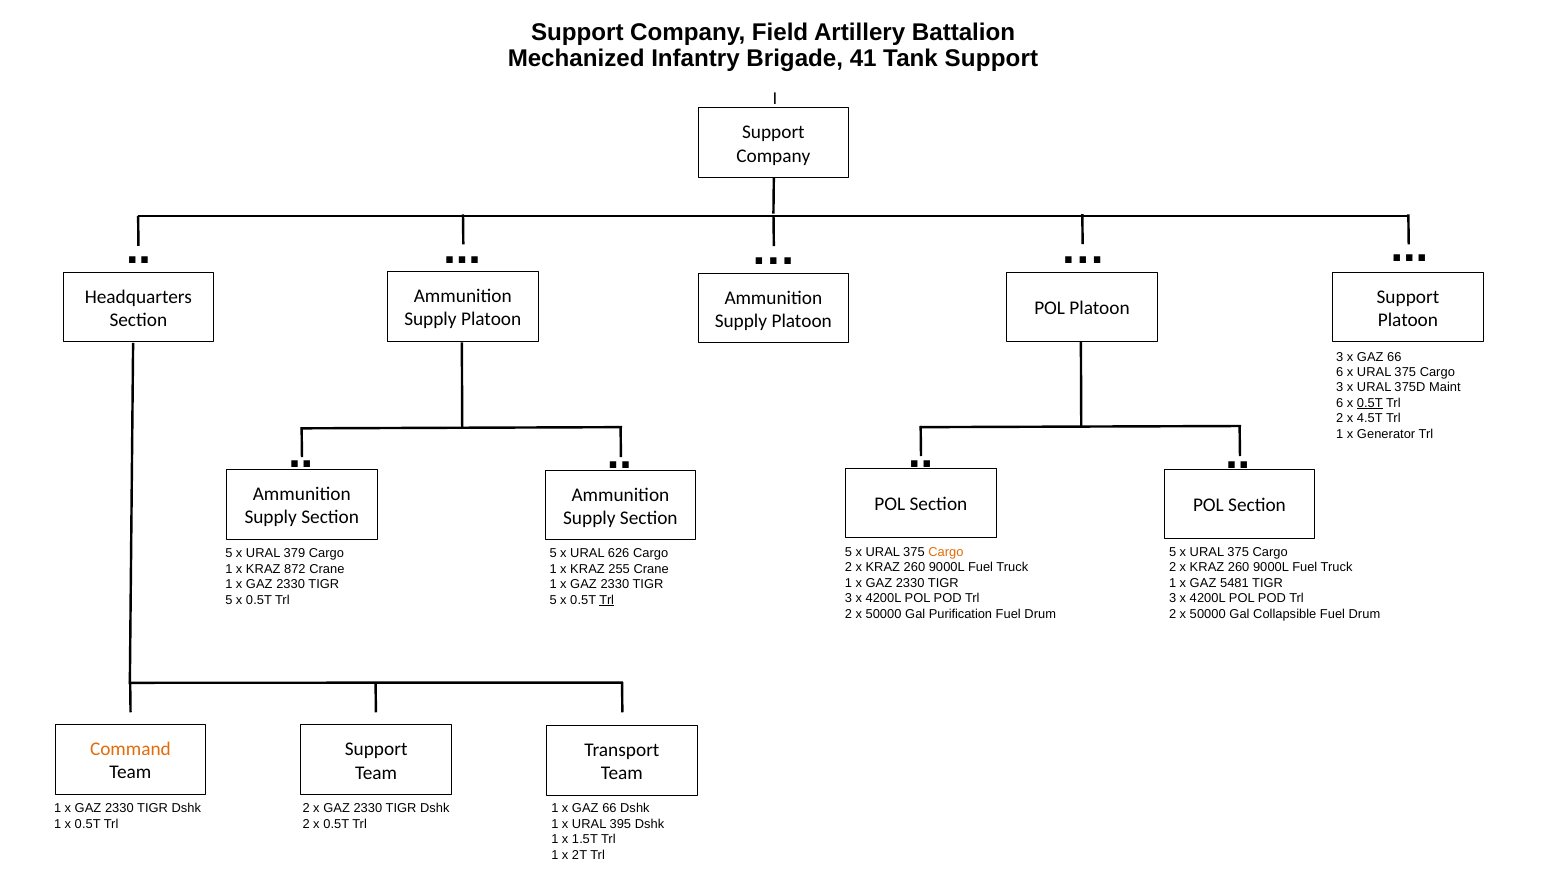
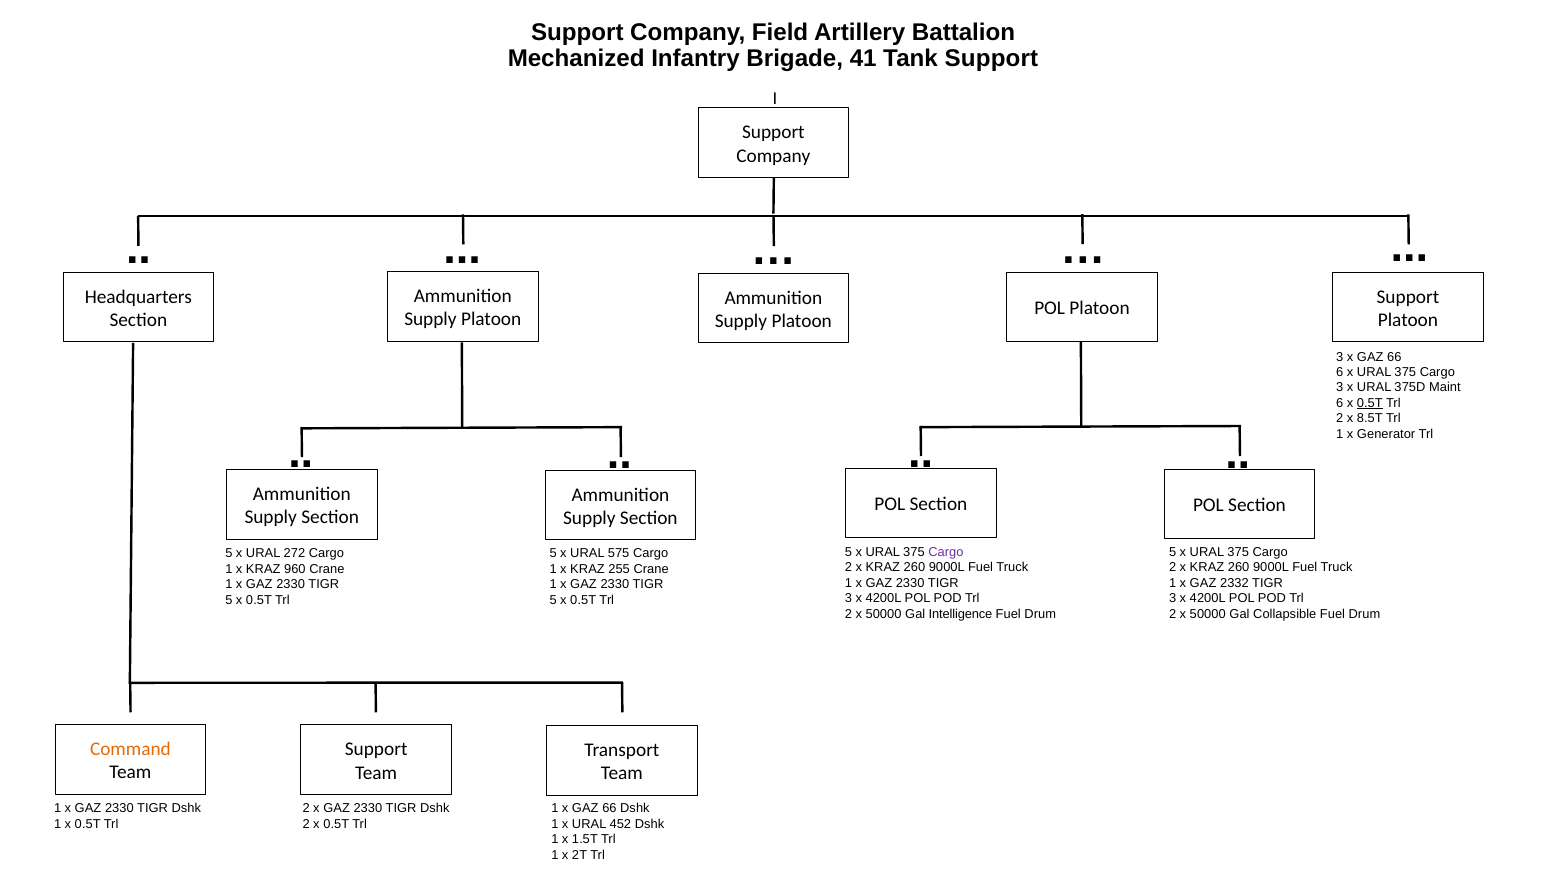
4.5T: 4.5T -> 8.5T
Cargo at (946, 552) colour: orange -> purple
379: 379 -> 272
626: 626 -> 575
872: 872 -> 960
5481: 5481 -> 2332
Trl at (607, 600) underline: present -> none
Purification: Purification -> Intelligence
395: 395 -> 452
